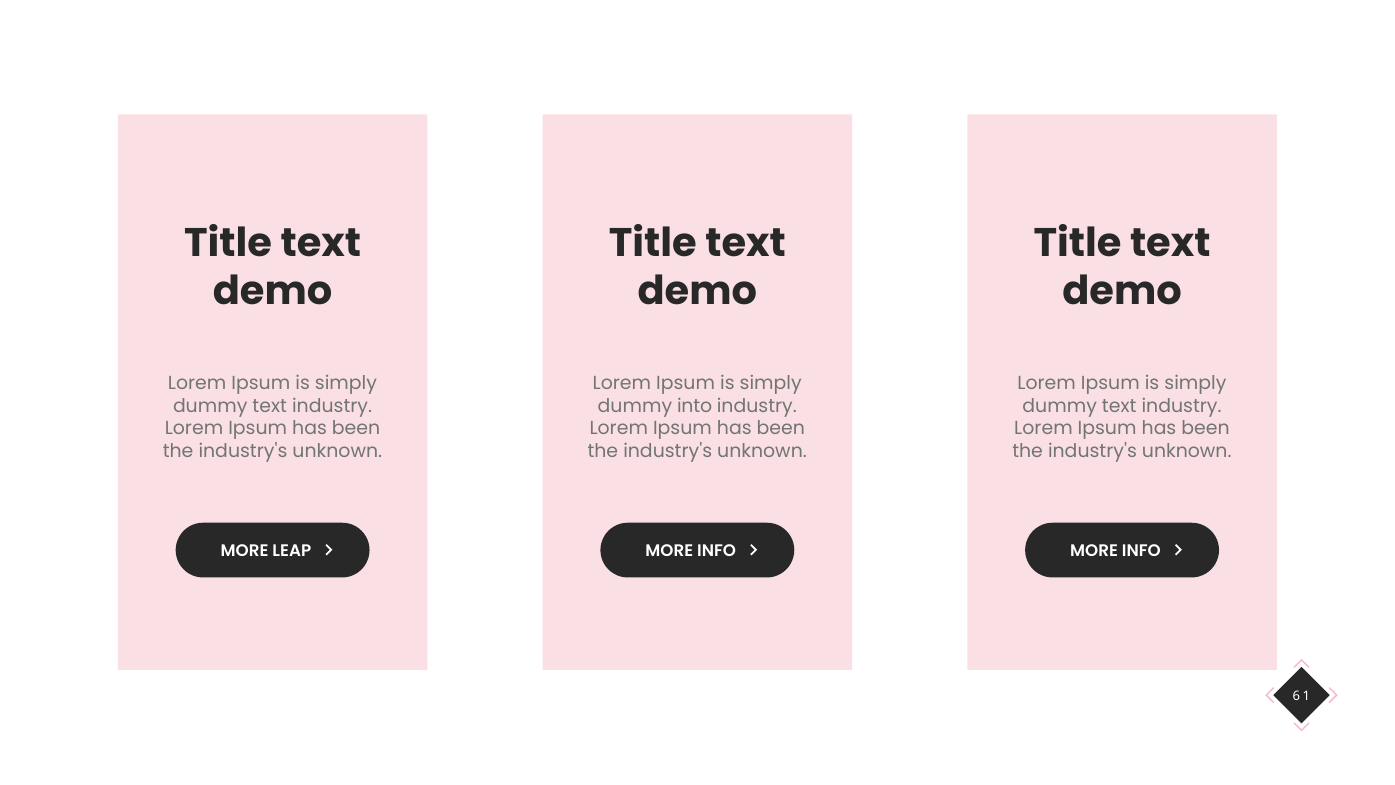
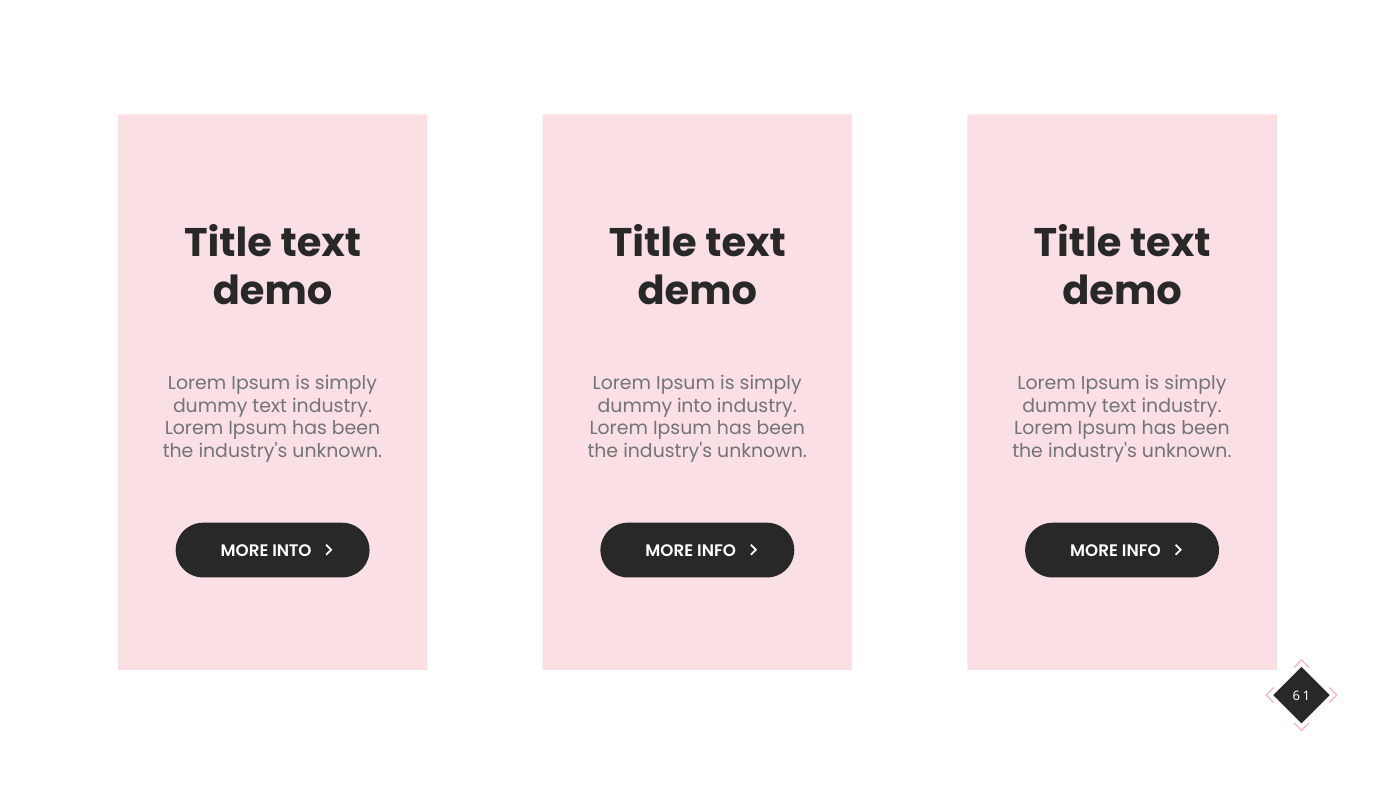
MORE LEAP: LEAP -> INTO
